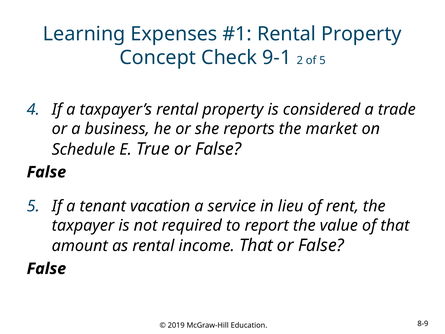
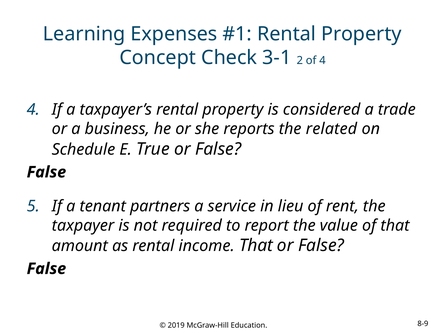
9-1: 9-1 -> 3-1
of 5: 5 -> 4
market: market -> related
vacation: vacation -> partners
